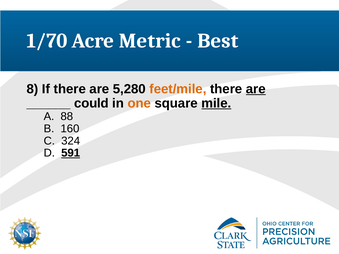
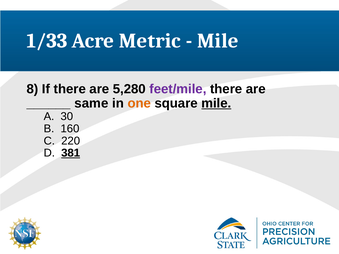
1/70: 1/70 -> 1/33
Best at (218, 41): Best -> Mile
feet/mile colour: orange -> purple
are at (256, 89) underline: present -> none
could: could -> same
88: 88 -> 30
324: 324 -> 220
591: 591 -> 381
